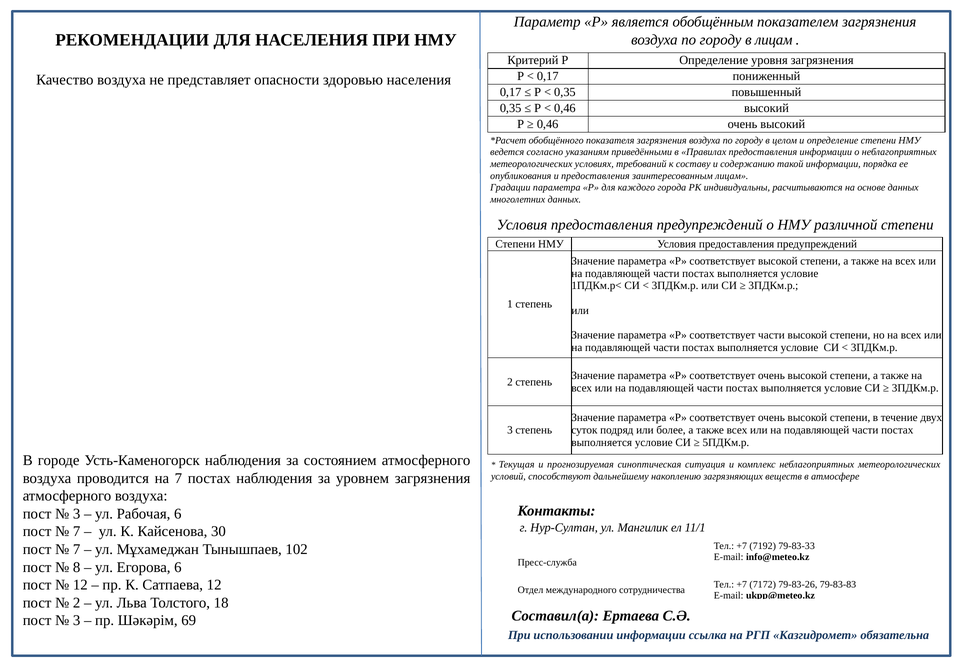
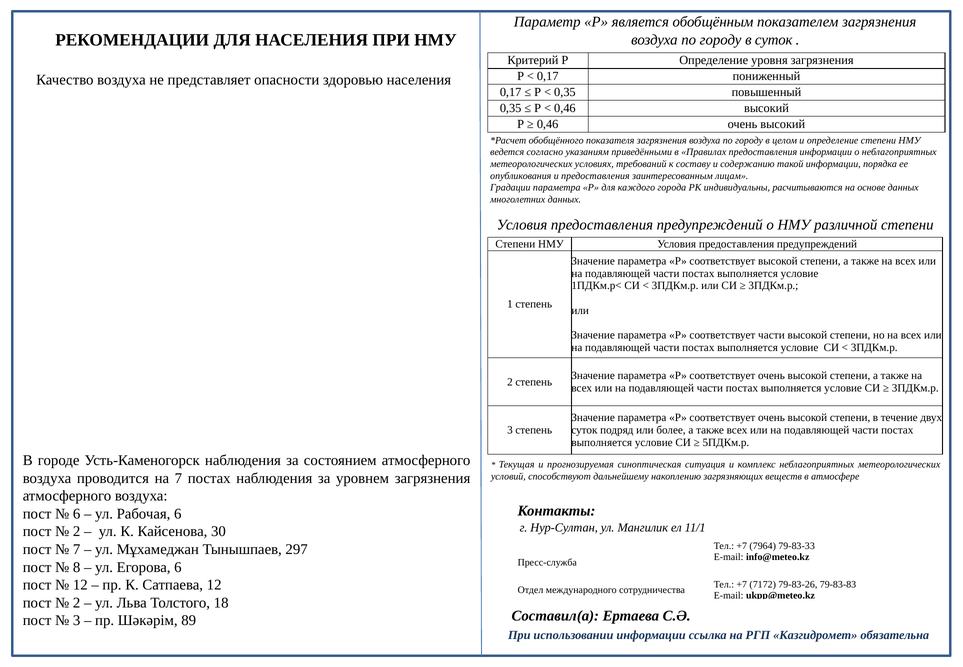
в лицам: лицам -> суток
3 at (77, 514): 3 -> 6
7 at (77, 531): 7 -> 2
7192: 7192 -> 7964
102: 102 -> 297
69: 69 -> 89
